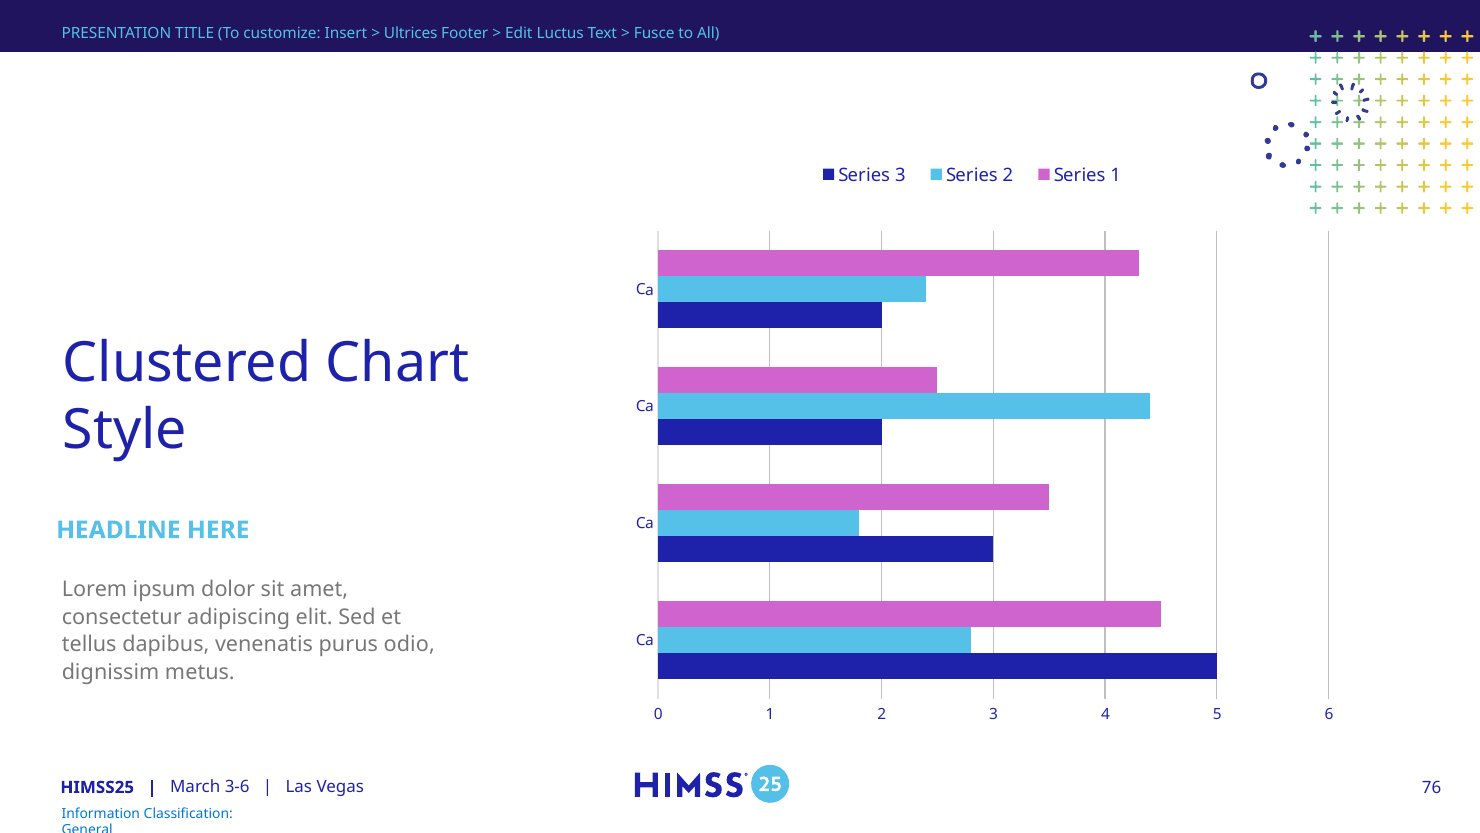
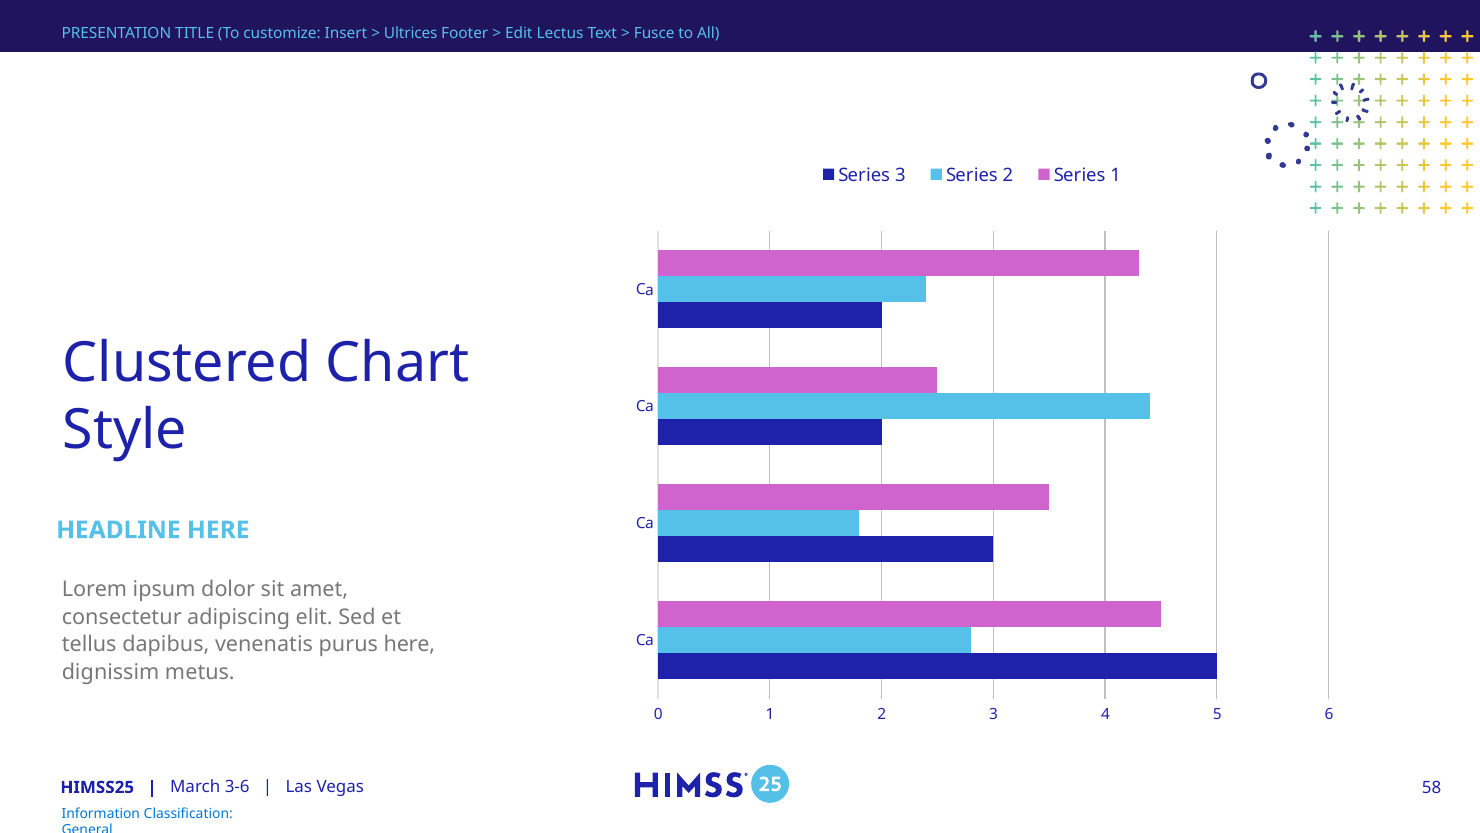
Luctus: Luctus -> Lectus
purus odio: odio -> here
76: 76 -> 58
